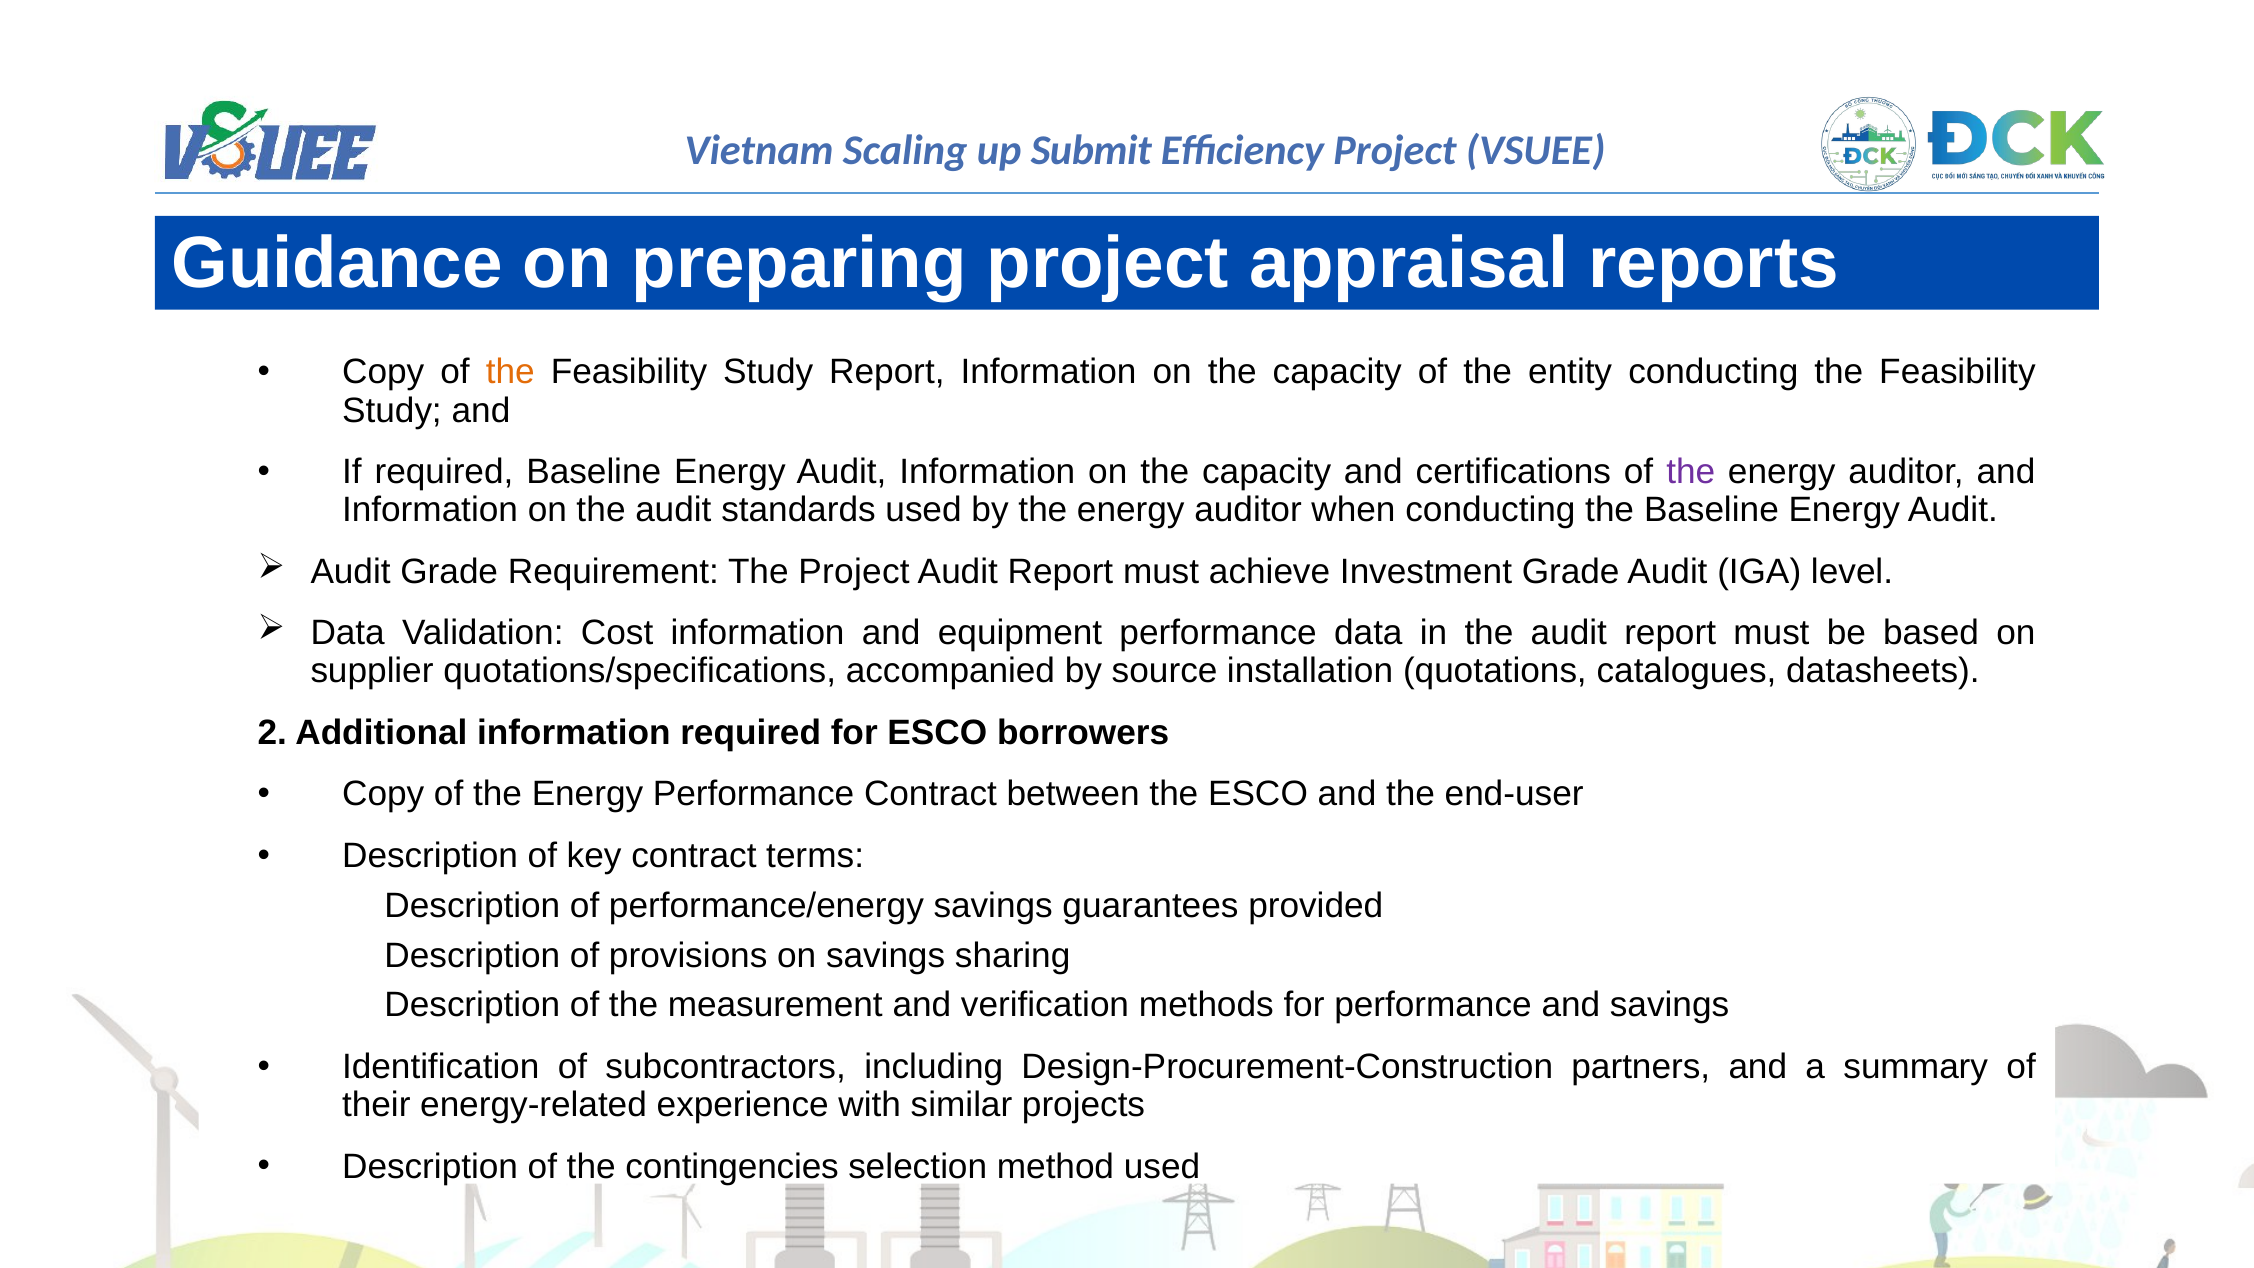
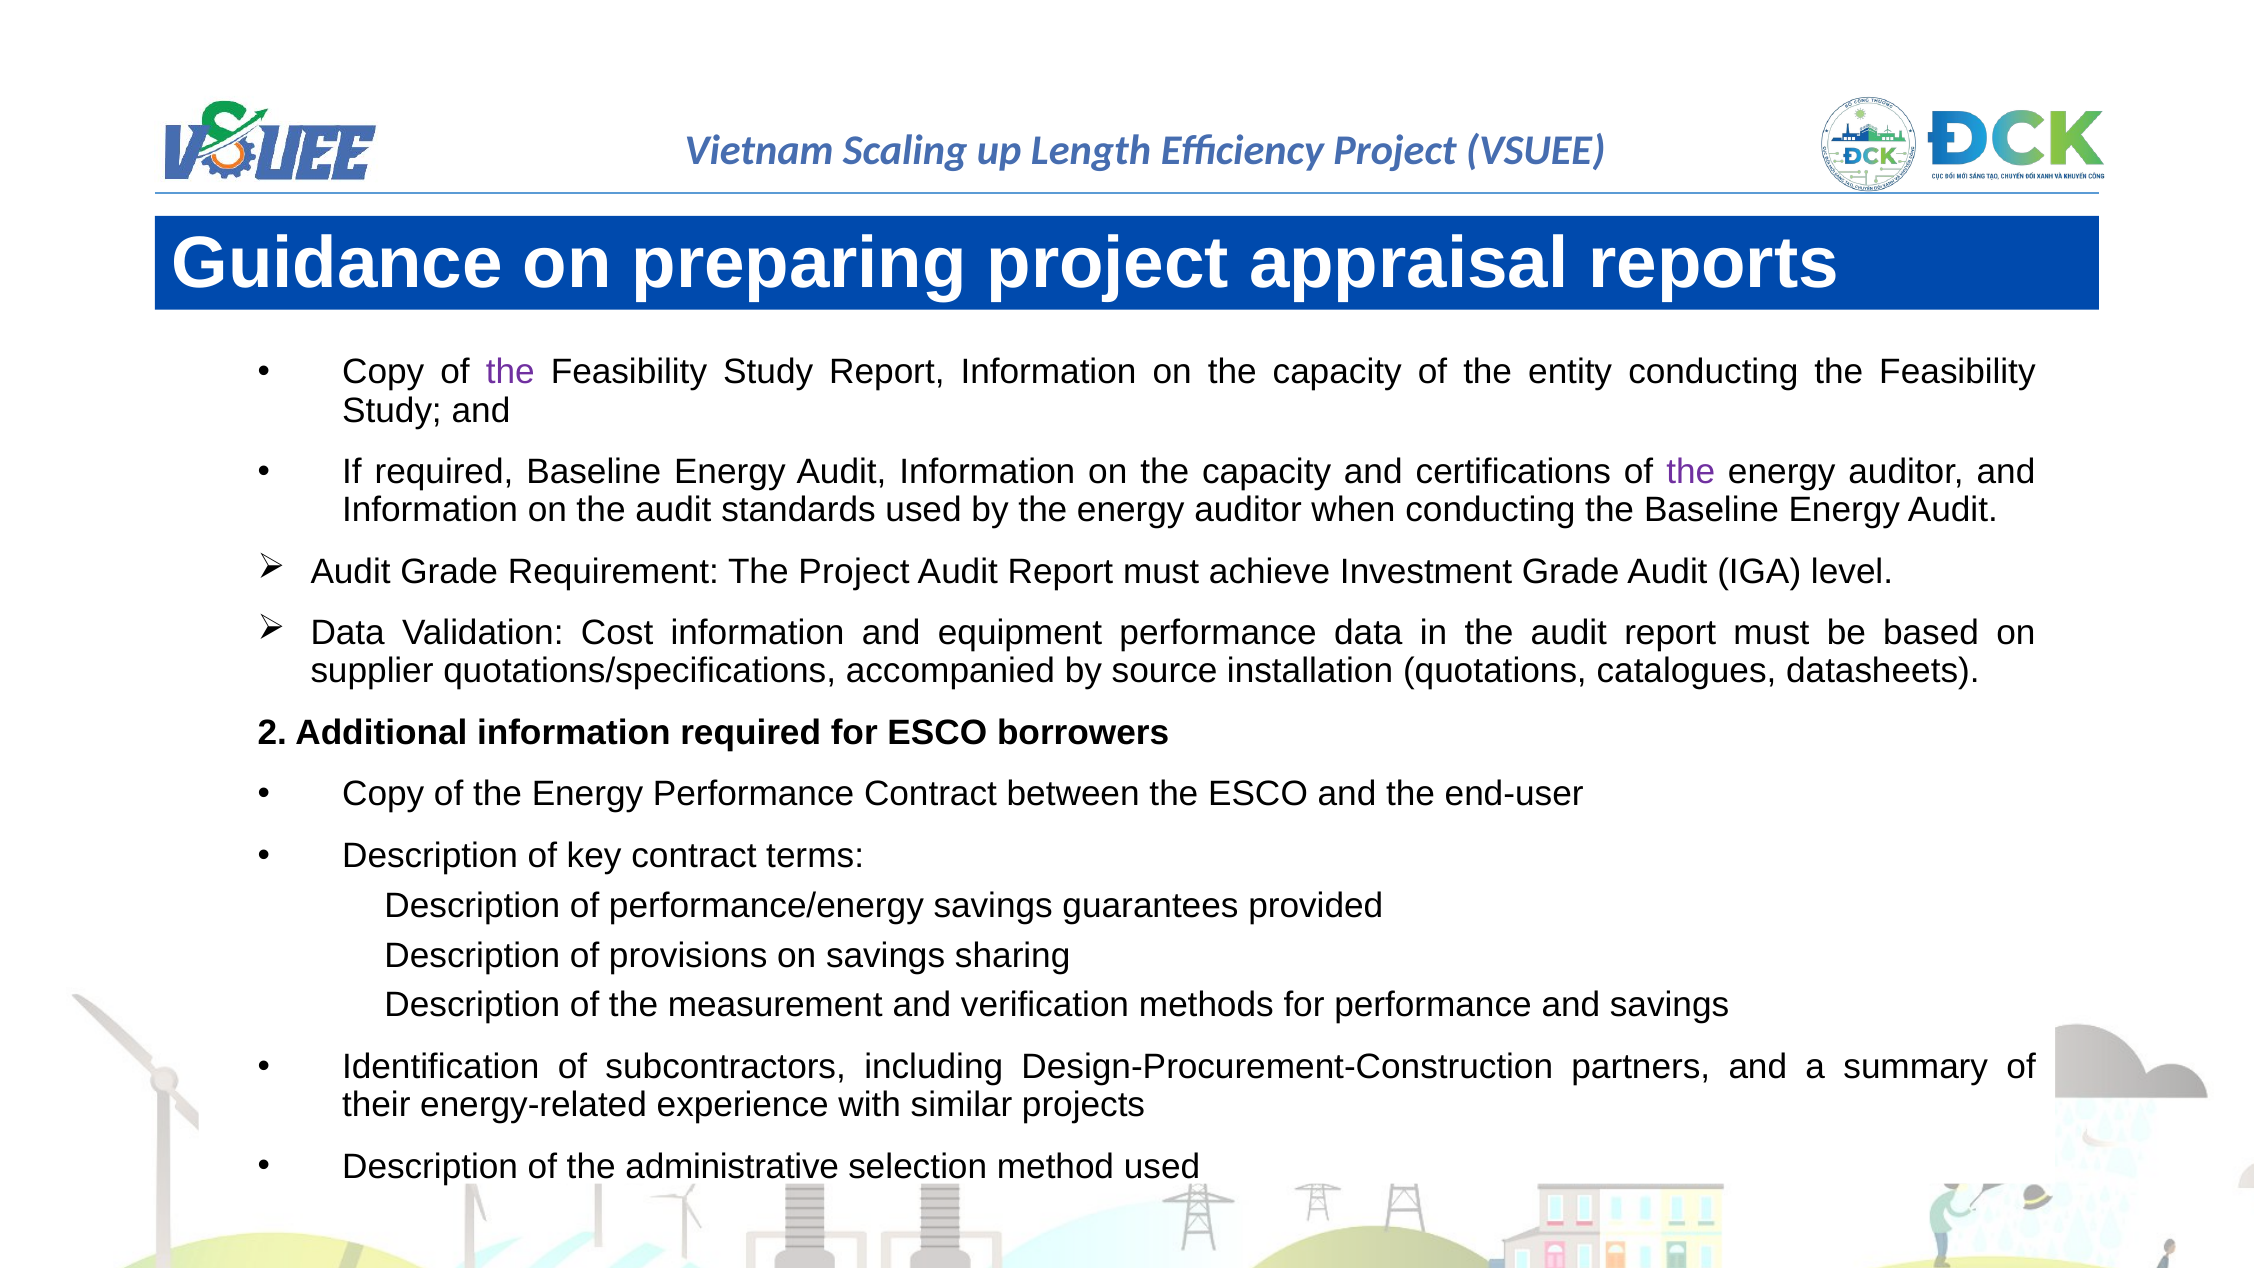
Submit: Submit -> Length
the at (510, 372) colour: orange -> purple
contingencies: contingencies -> administrative
